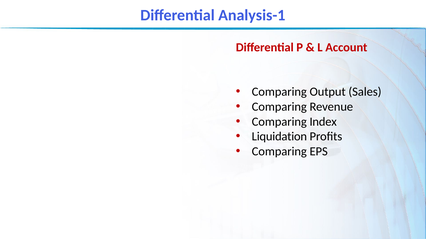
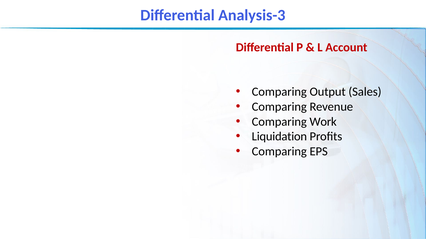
Analysis-1: Analysis-1 -> Analysis-3
Index: Index -> Work
